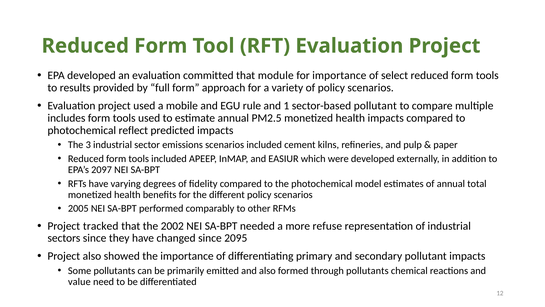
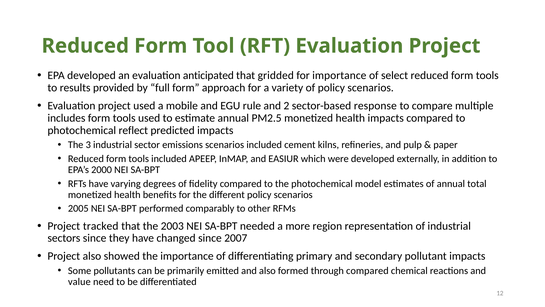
committed: committed -> anticipated
module: module -> gridded
1: 1 -> 2
sector-based pollutant: pollutant -> response
2097: 2097 -> 2000
2002: 2002 -> 2003
refuse: refuse -> region
2095: 2095 -> 2007
through pollutants: pollutants -> compared
